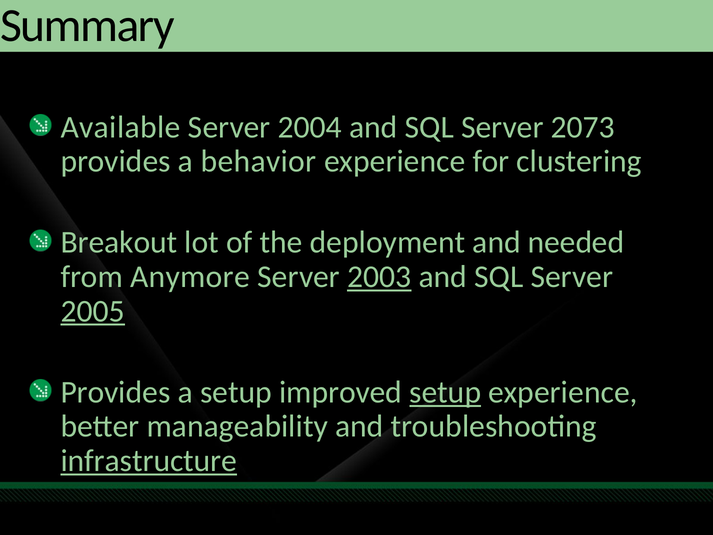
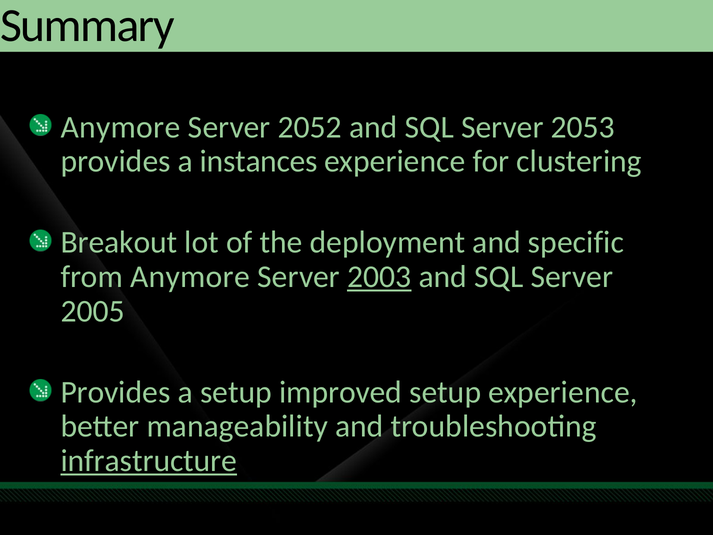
Available at (121, 127): Available -> Anymore
2004: 2004 -> 2052
2073: 2073 -> 2053
behavior: behavior -> instances
needed: needed -> specific
2005 underline: present -> none
setup at (445, 392) underline: present -> none
